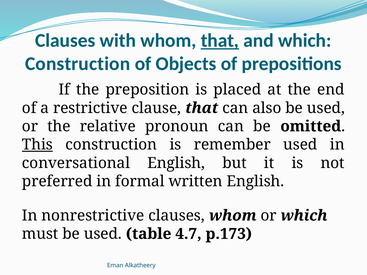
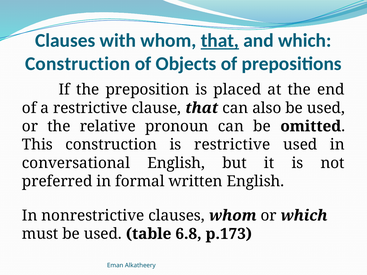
This underline: present -> none
is remember: remember -> restrictive
4.7: 4.7 -> 6.8
